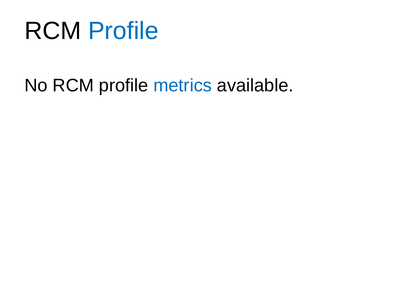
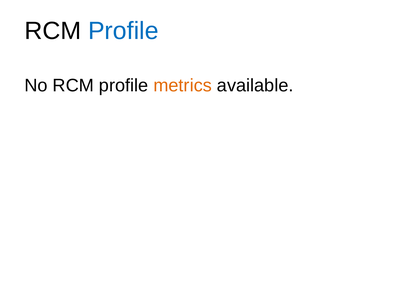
metrics colour: blue -> orange
